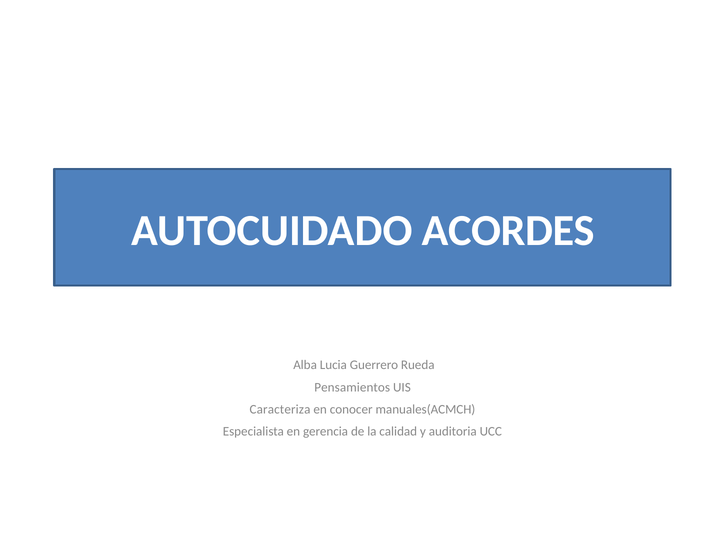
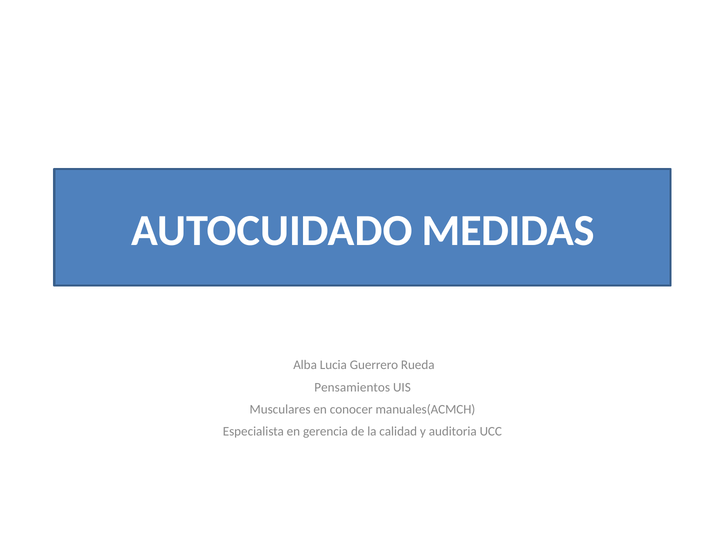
ACORDES: ACORDES -> MEDIDAS
Caracteriza: Caracteriza -> Musculares
